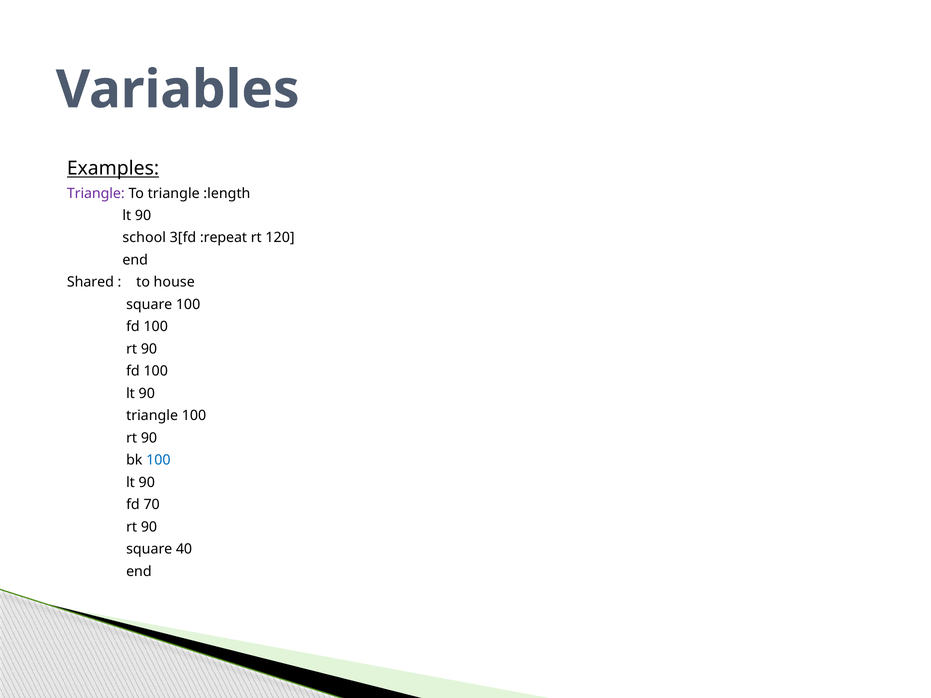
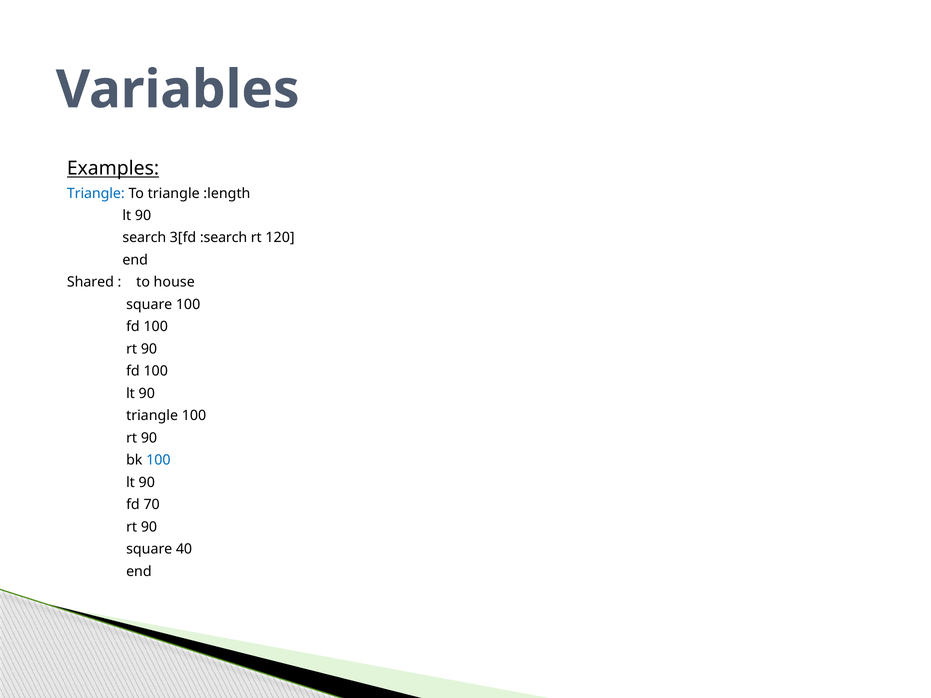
Triangle at (96, 193) colour: purple -> blue
school: school -> search
:repeat: :repeat -> :search
